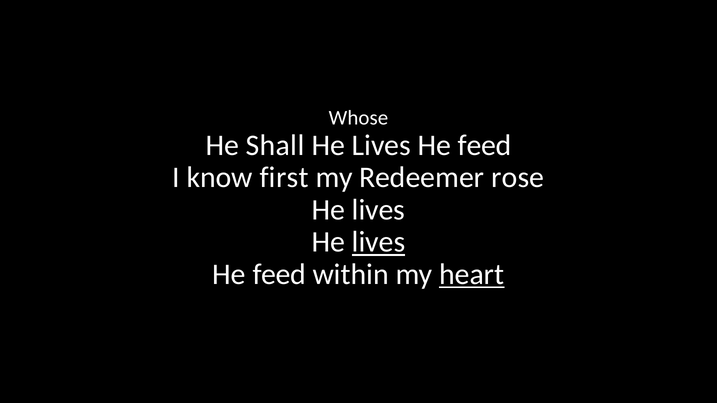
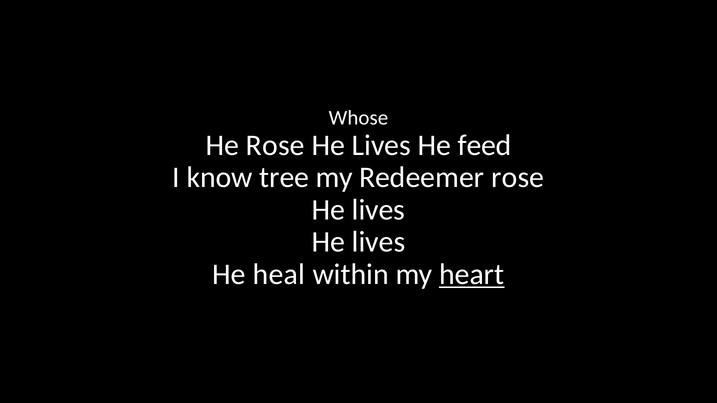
He Shall: Shall -> Rose
first: first -> tree
lives at (379, 242) underline: present -> none
feed at (279, 275): feed -> heal
